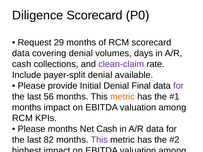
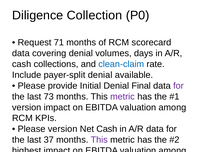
Diligence Scorecard: Scorecard -> Collection
29: 29 -> 71
clean-claim colour: purple -> blue
56: 56 -> 73
metric at (123, 97) colour: orange -> purple
months at (27, 108): months -> version
Please months: months -> version
82: 82 -> 37
